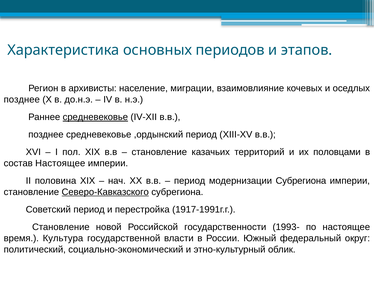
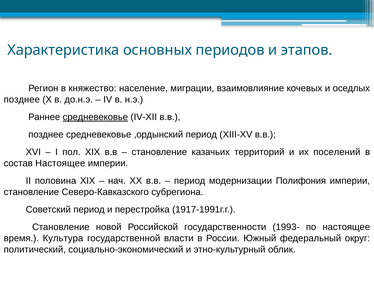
архивисты: архивисты -> княжество
половцами: половцами -> поселений
модернизации Субрегиона: Субрегиона -> Полифония
Северо-Кавказского underline: present -> none
